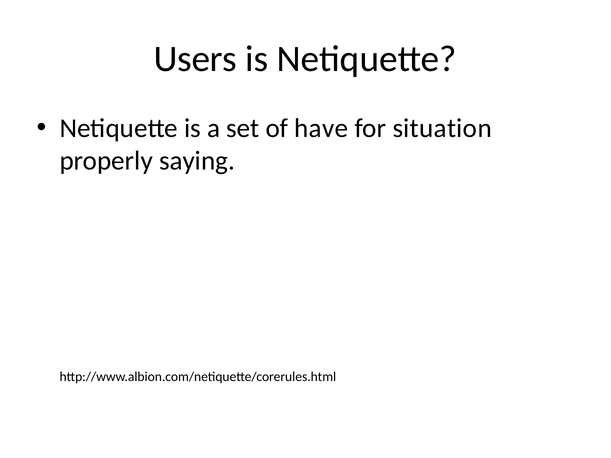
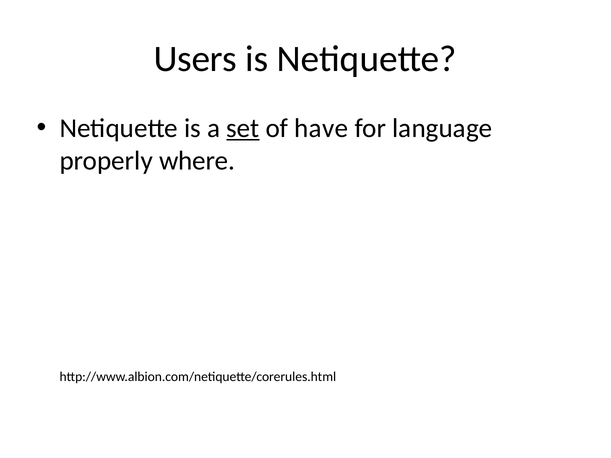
set underline: none -> present
situation: situation -> language
saying: saying -> where
